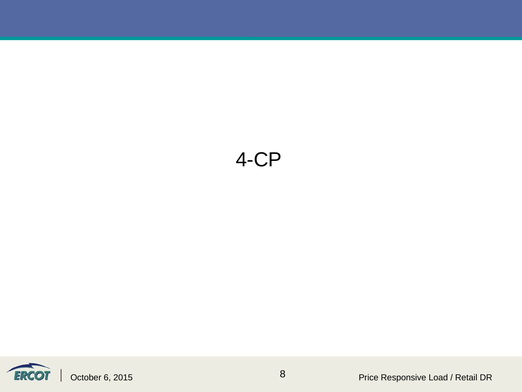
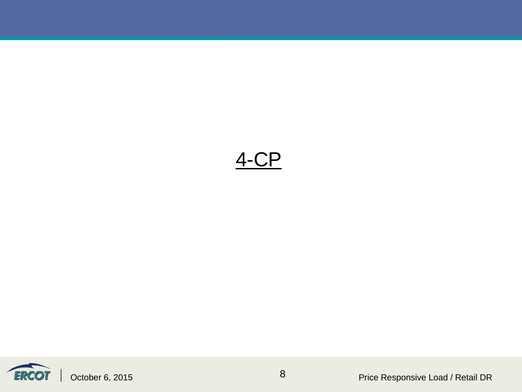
4-CP underline: none -> present
